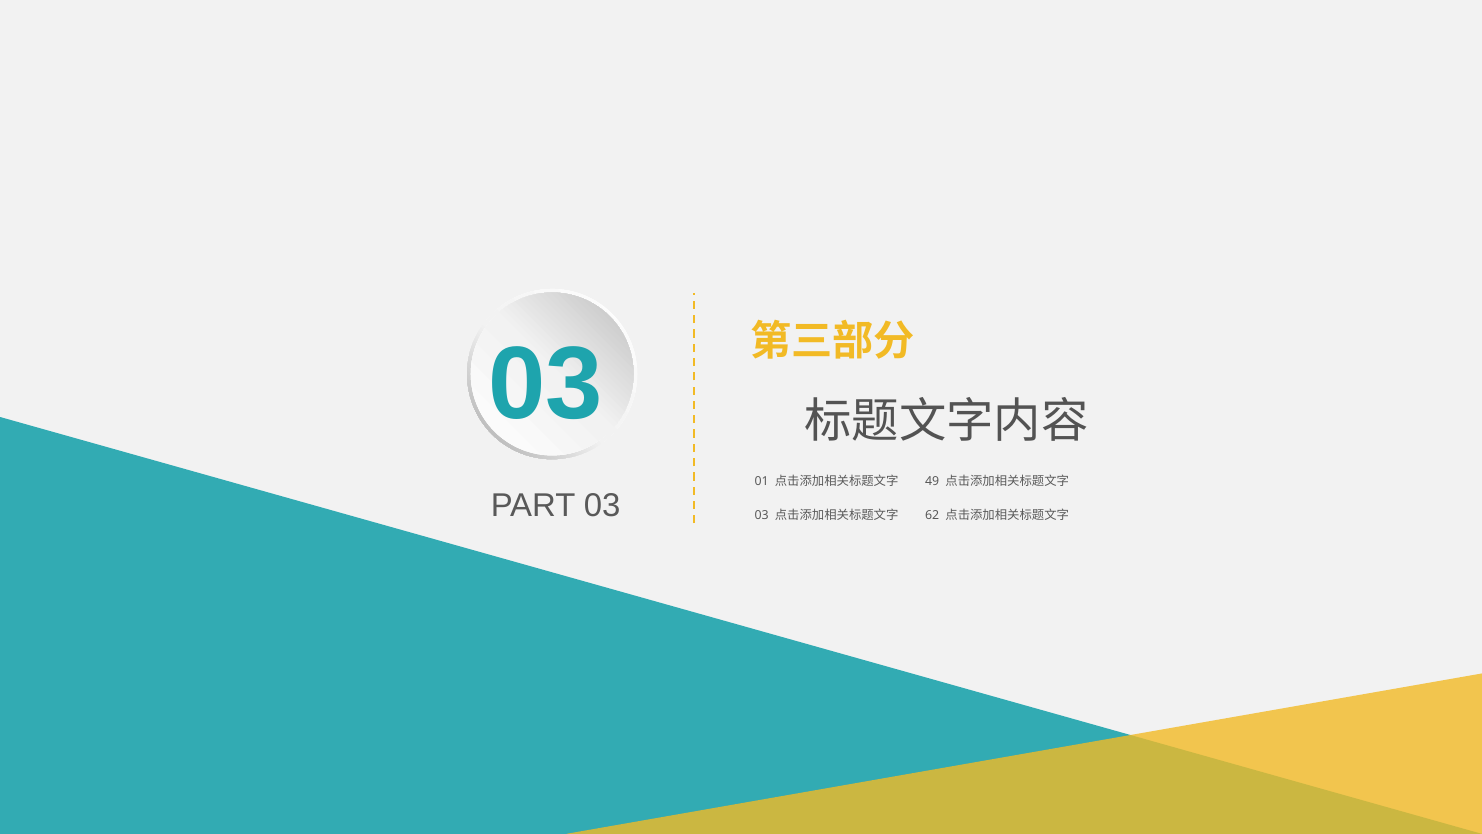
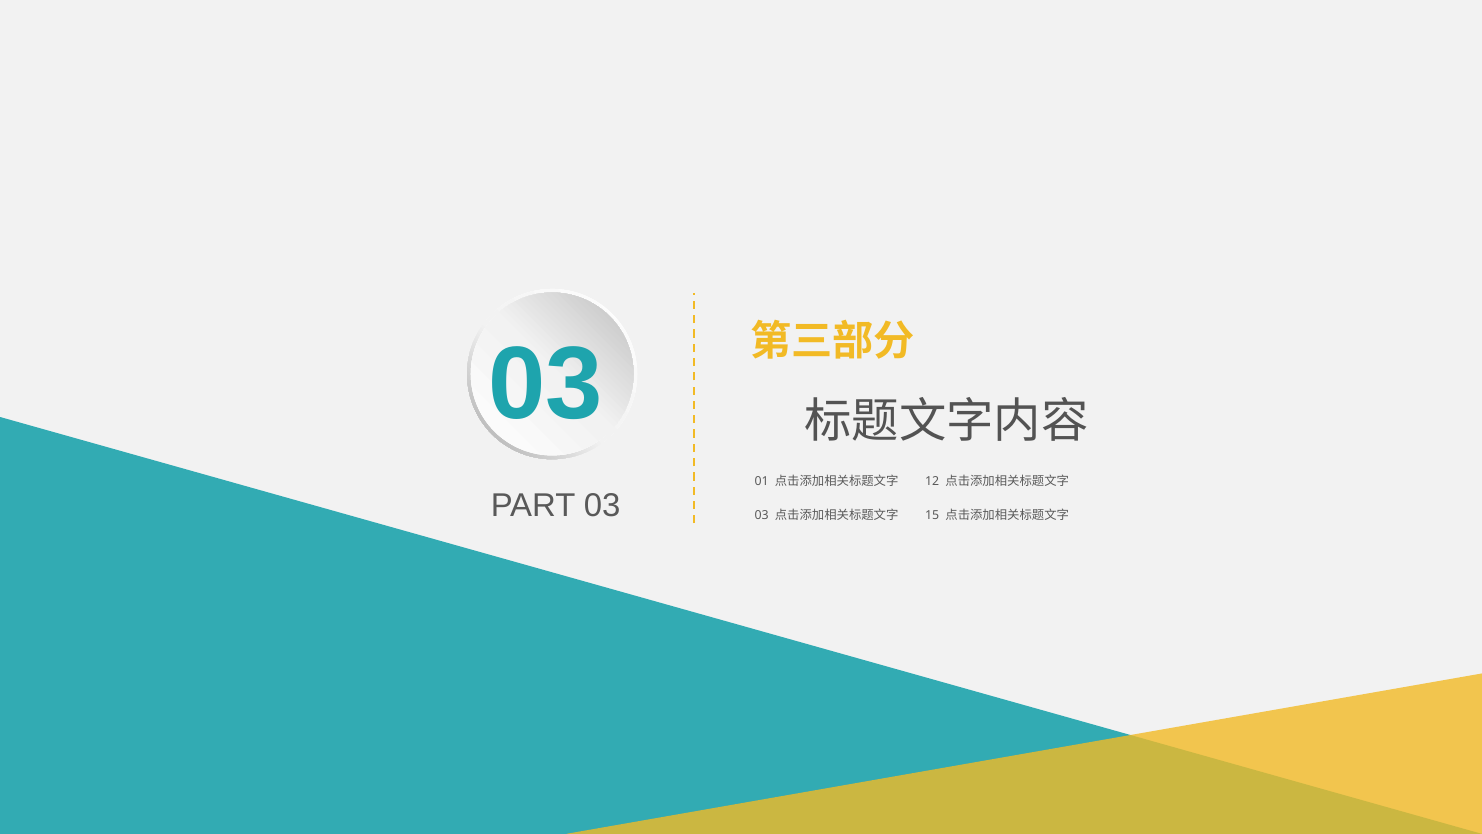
49: 49 -> 12
62: 62 -> 15
